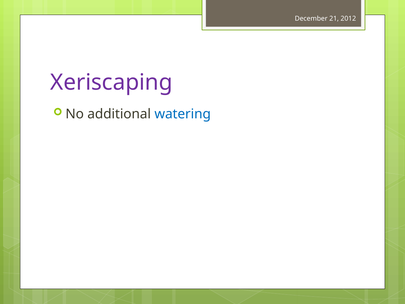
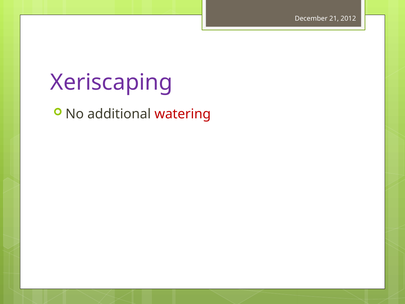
watering colour: blue -> red
